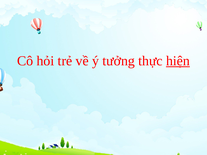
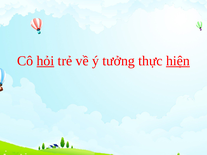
hỏi underline: none -> present
